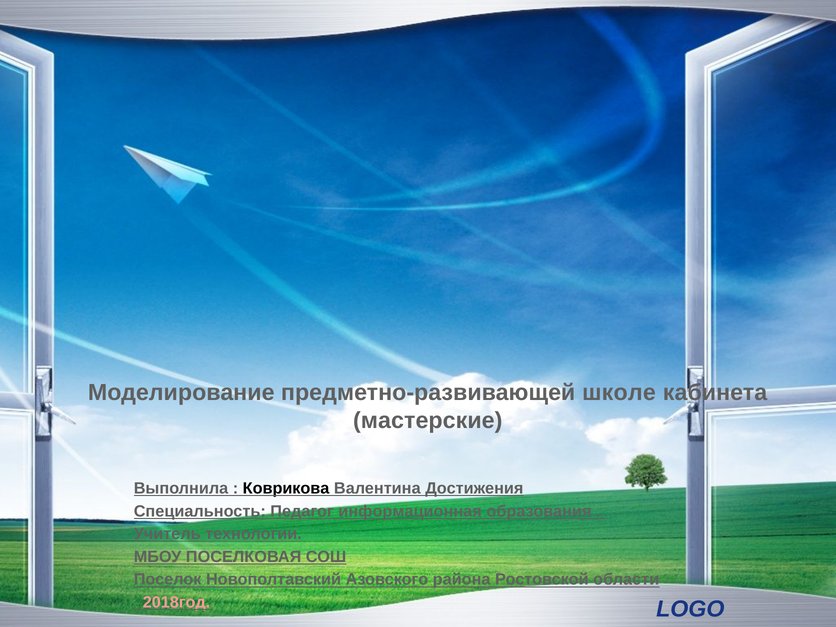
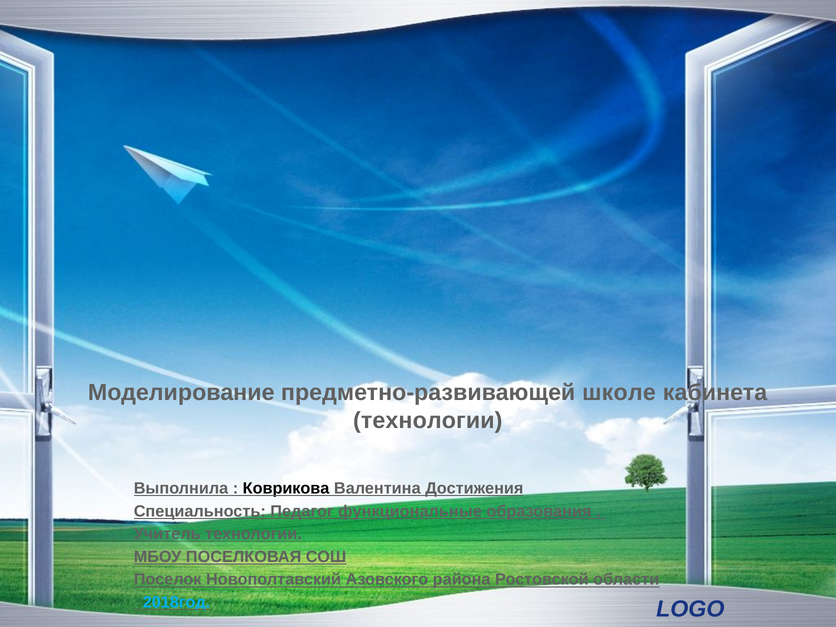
мастерские at (428, 421): мастерские -> технологии
информационная: информационная -> функциональные
2018год colour: pink -> light blue
